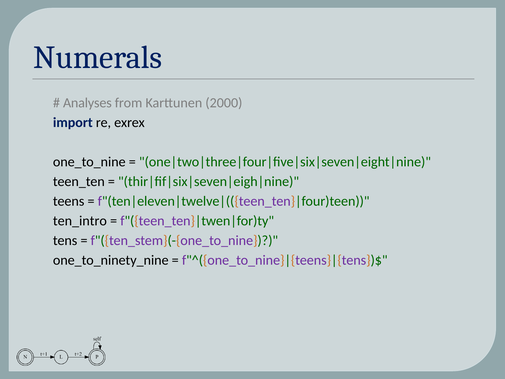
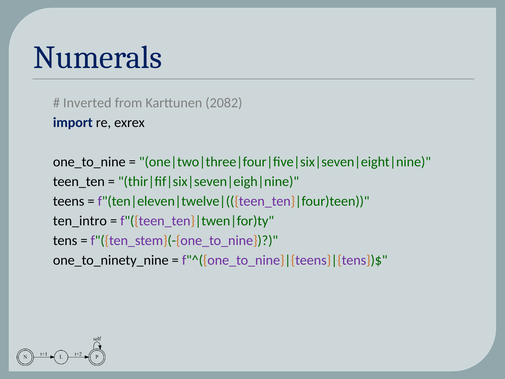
Analyses: Analyses -> Inverted
2000: 2000 -> 2082
